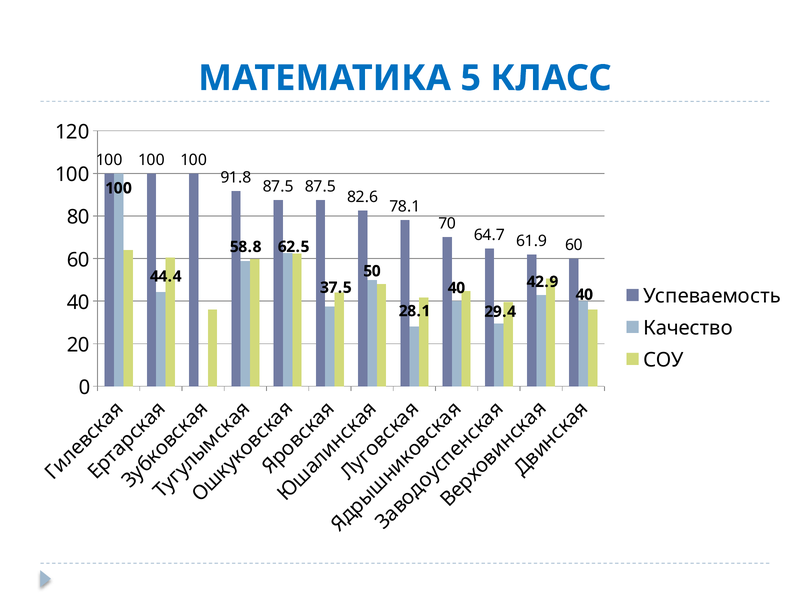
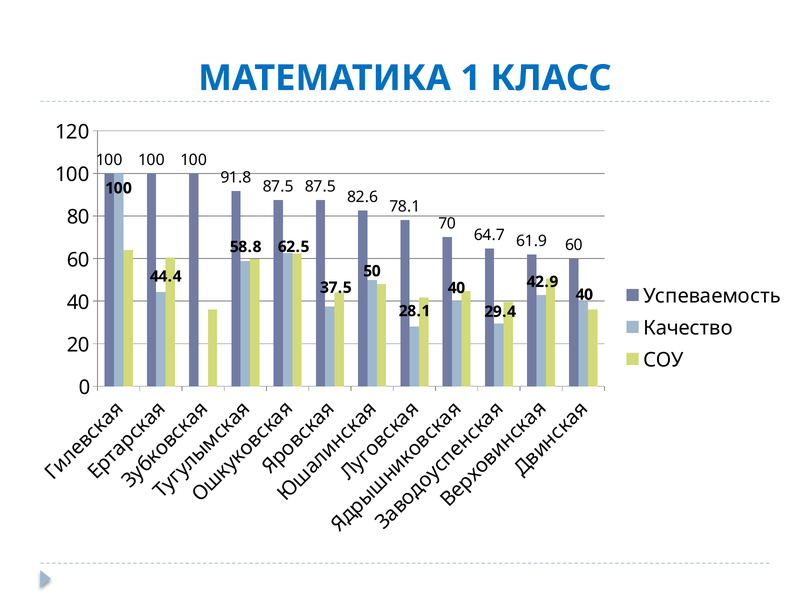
5: 5 -> 1
